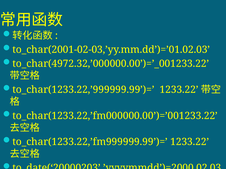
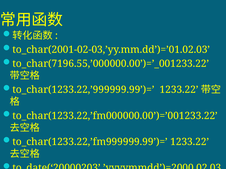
to_char(4972.32,’000000.00’)=’_001233.22: to_char(4972.32,’000000.00’)=’_001233.22 -> to_char(7196.55,’000000.00’)=’_001233.22
